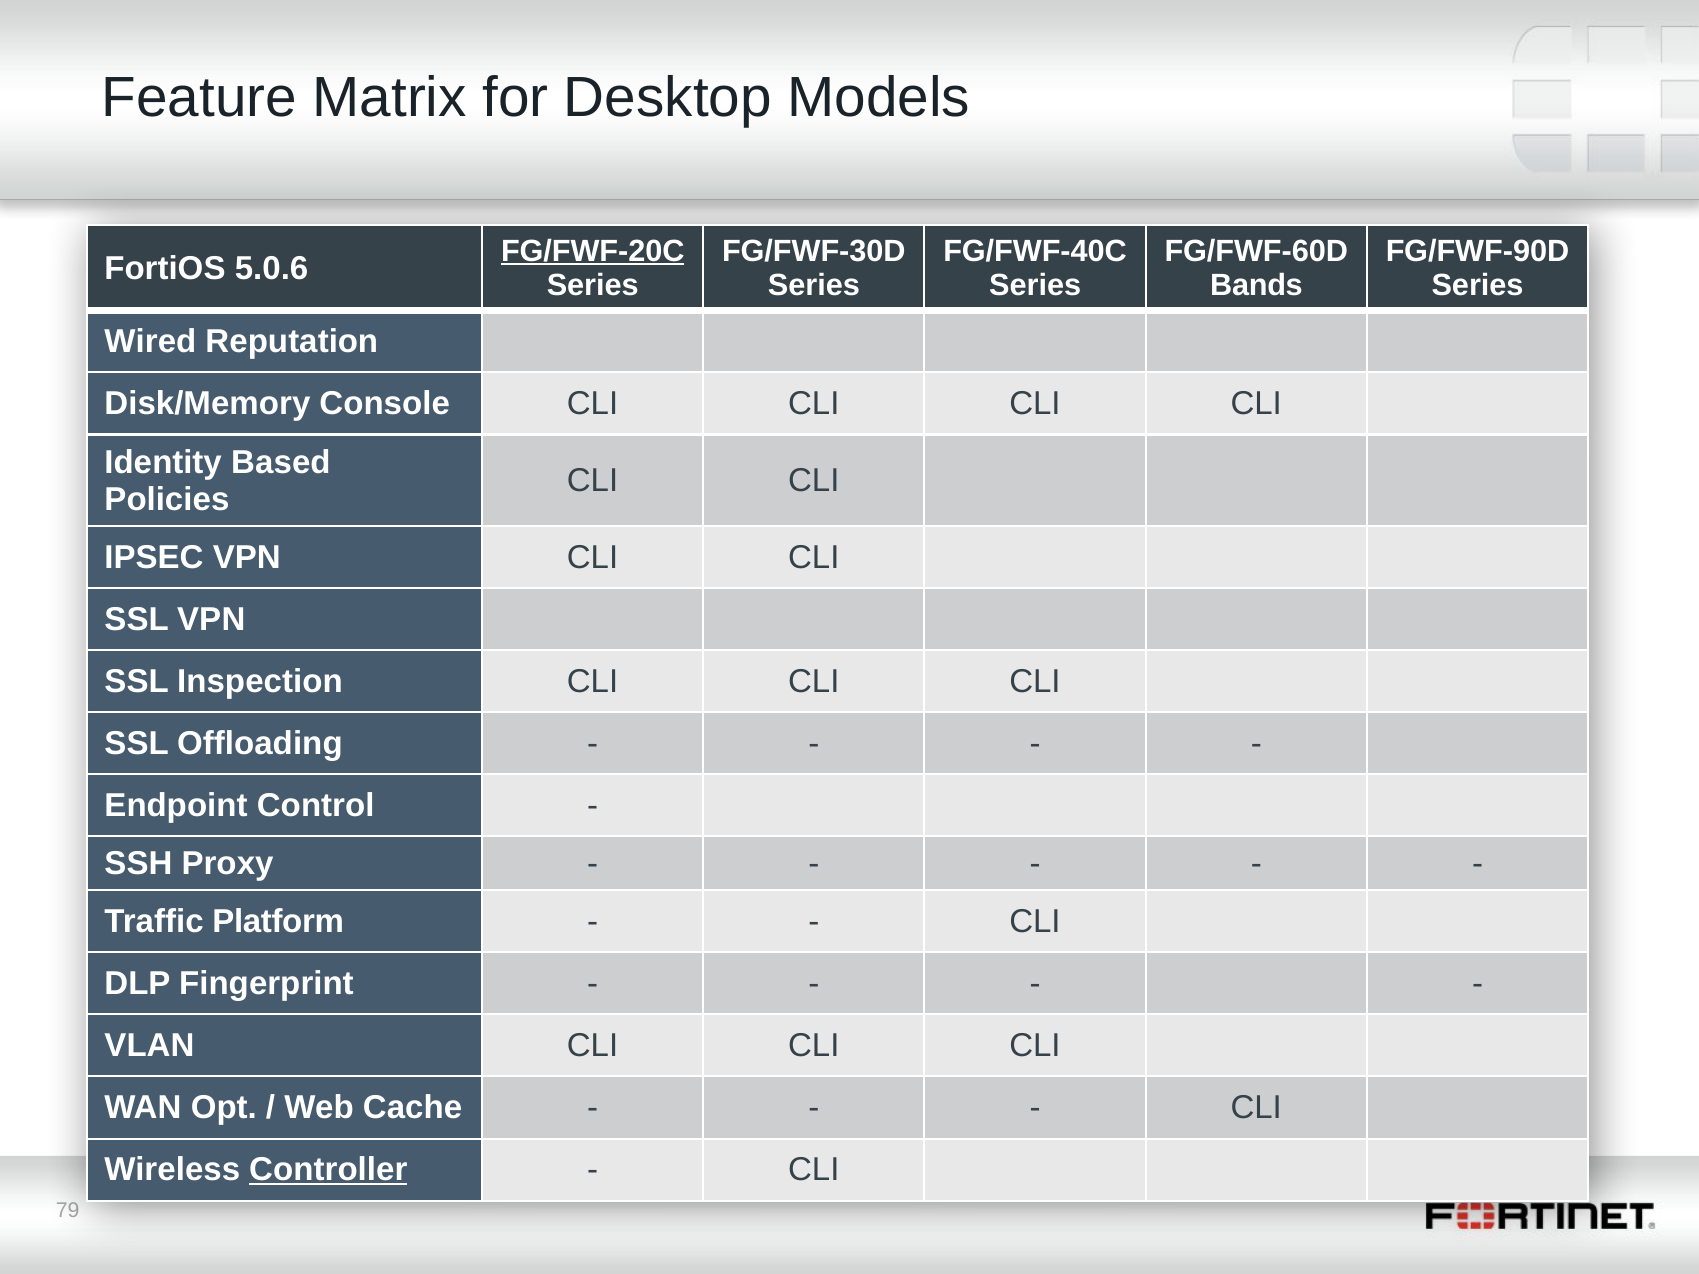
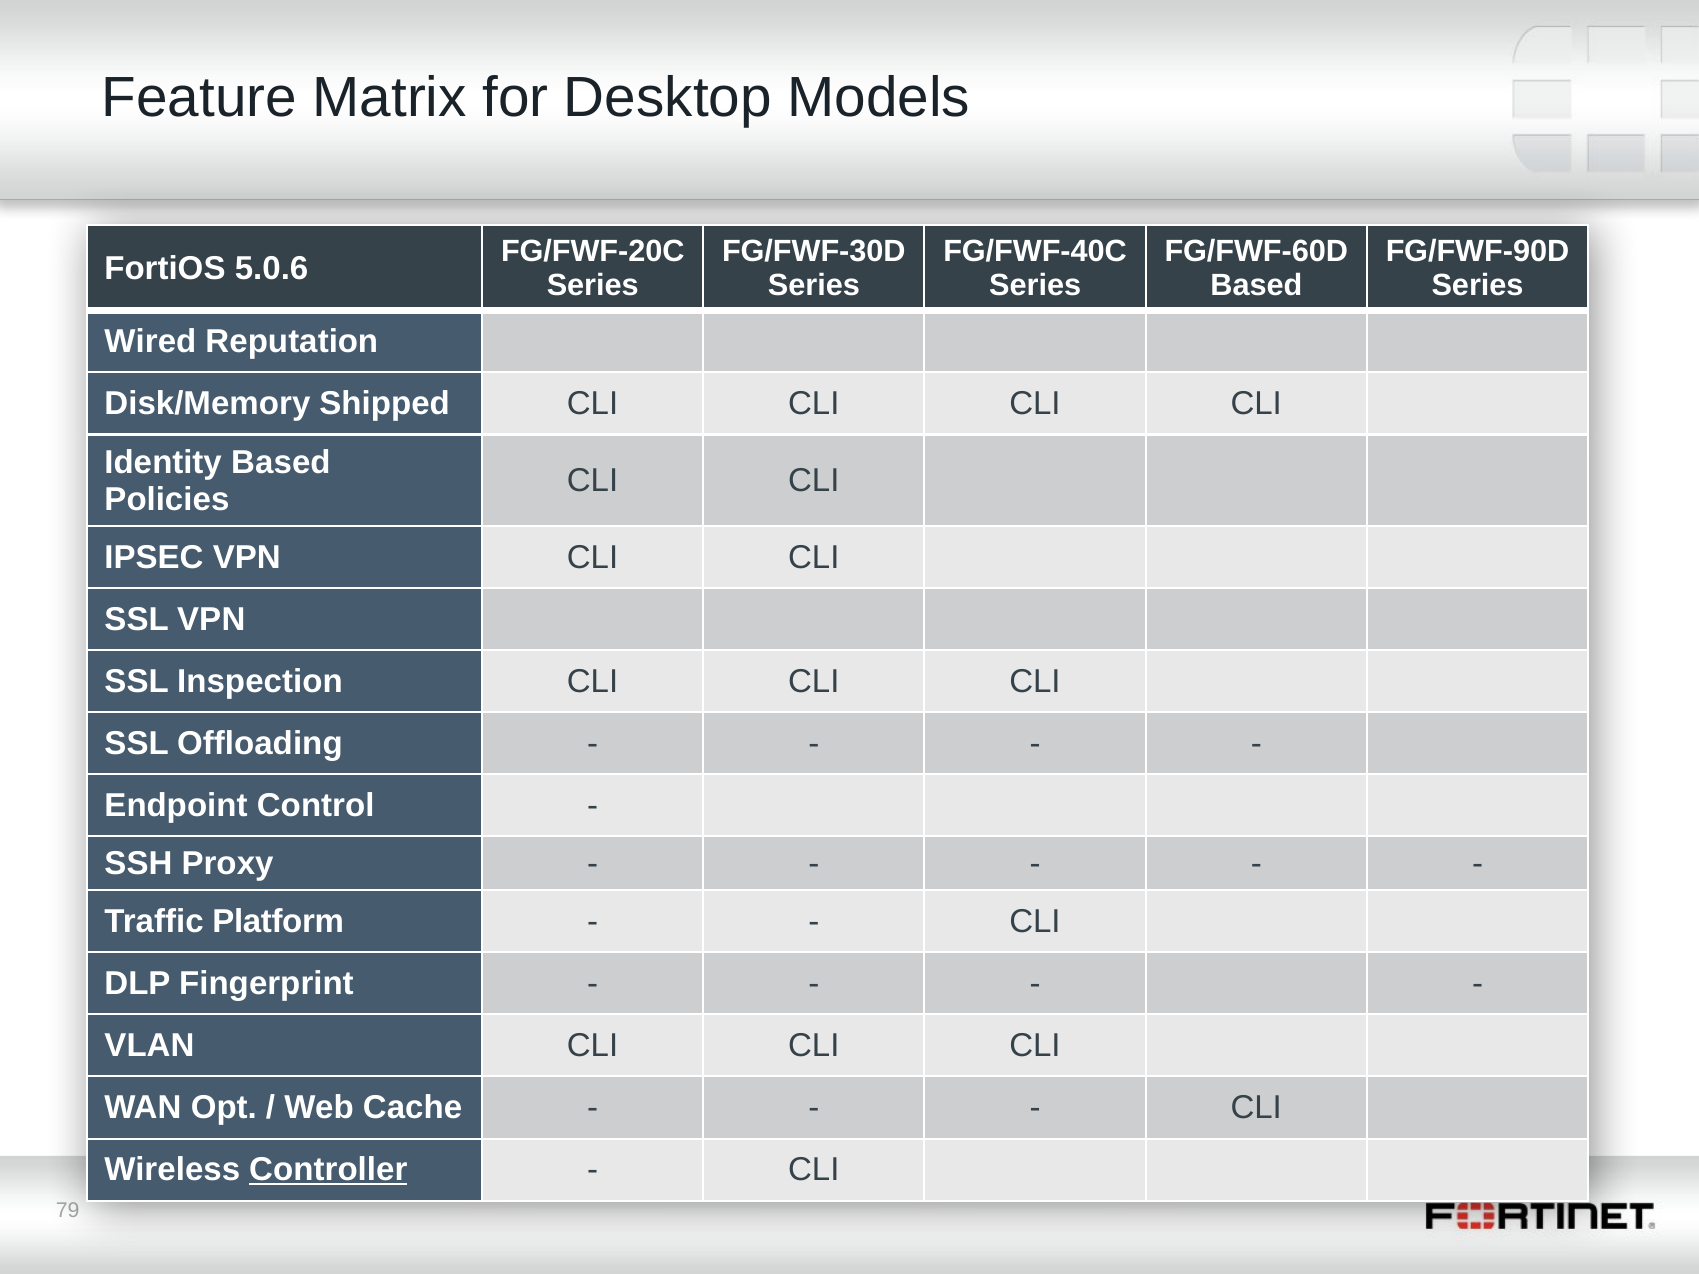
FG/FWF-20C underline: present -> none
Bands at (1256, 285): Bands -> Based
Console: Console -> Shipped
